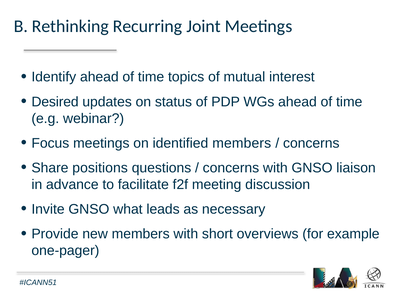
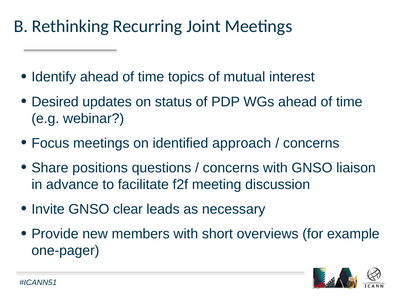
identified members: members -> approach
what: what -> clear
